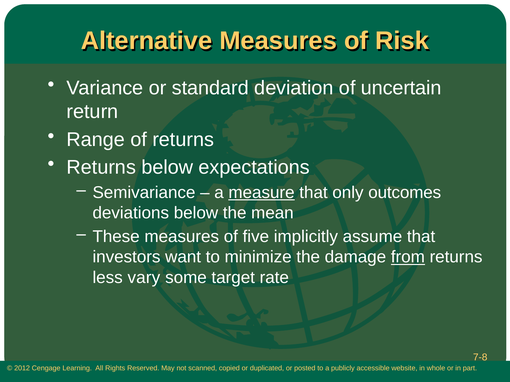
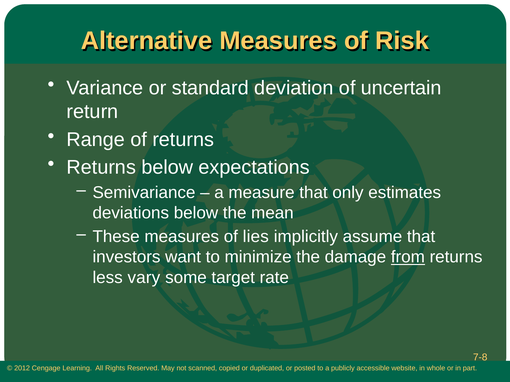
measure underline: present -> none
outcomes: outcomes -> estimates
five: five -> lies
